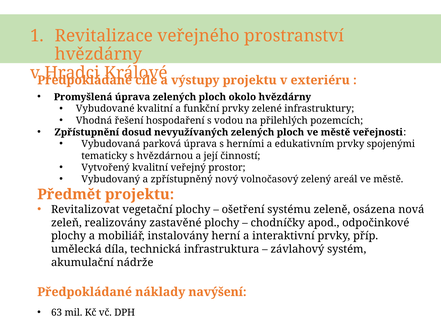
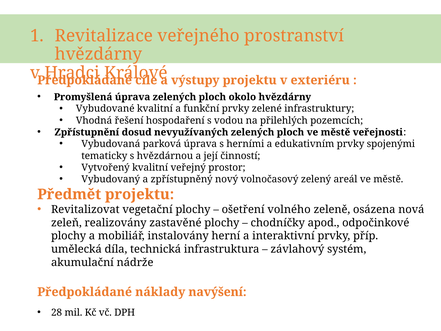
systému: systému -> volného
63: 63 -> 28
